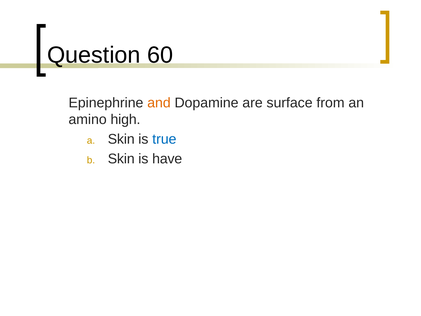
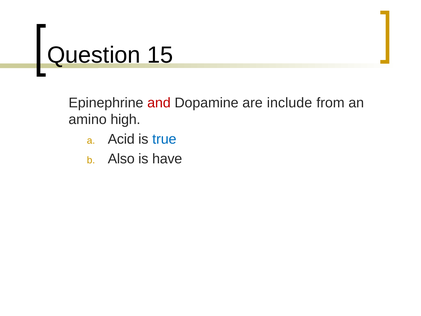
60: 60 -> 15
and colour: orange -> red
surface: surface -> include
Skin at (121, 139): Skin -> Acid
Skin at (121, 159): Skin -> Also
